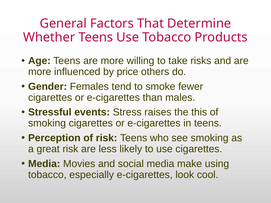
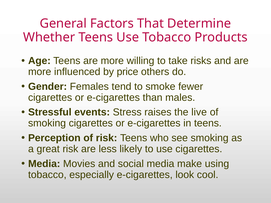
this: this -> live
